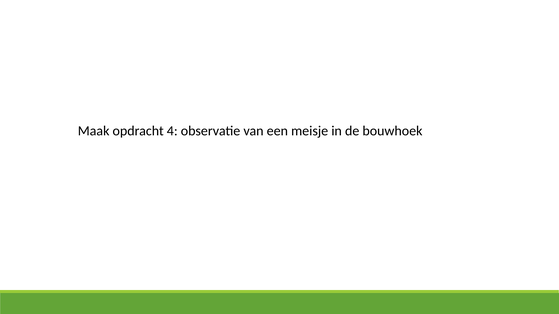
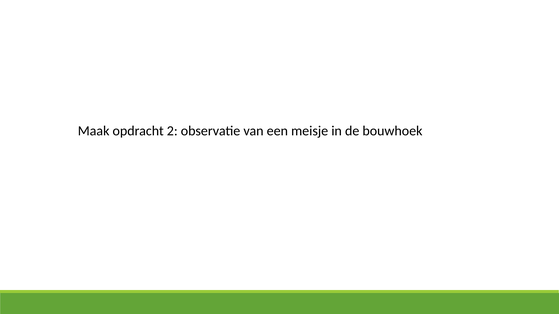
4: 4 -> 2
